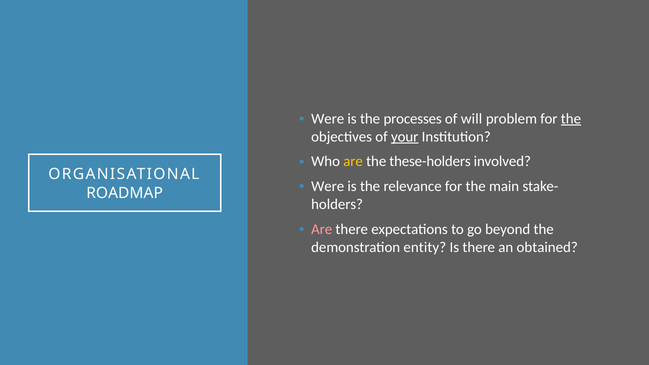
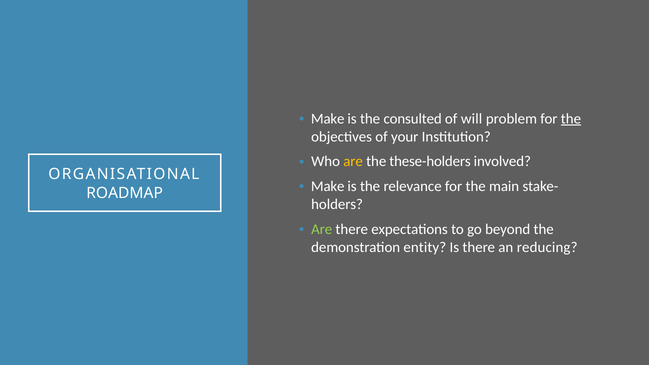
Were at (328, 119): Were -> Make
processes: processes -> consulted
your underline: present -> none
Were at (328, 186): Were -> Make
Are at (322, 229) colour: pink -> light green
obtained: obtained -> reducing
